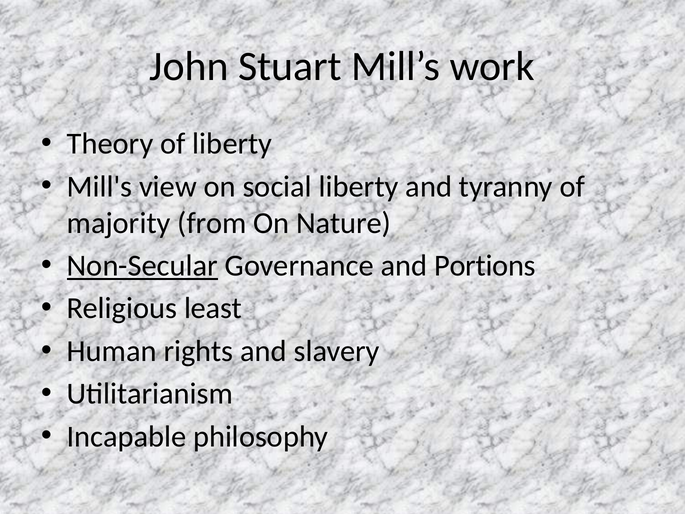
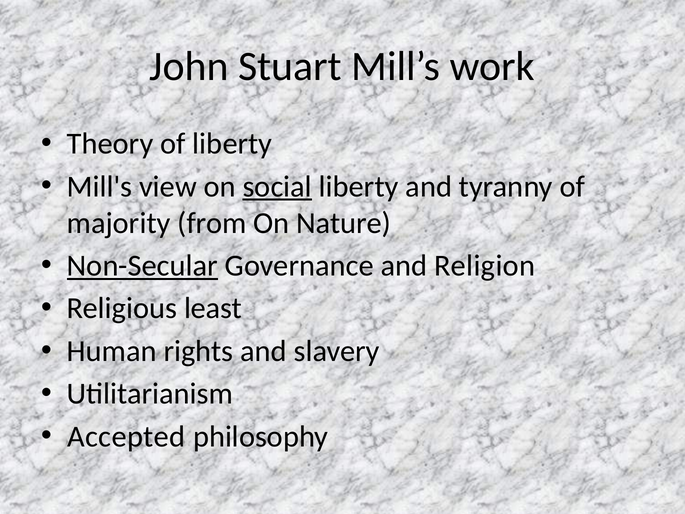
social underline: none -> present
Portions: Portions -> Religion
Incapable: Incapable -> Accepted
